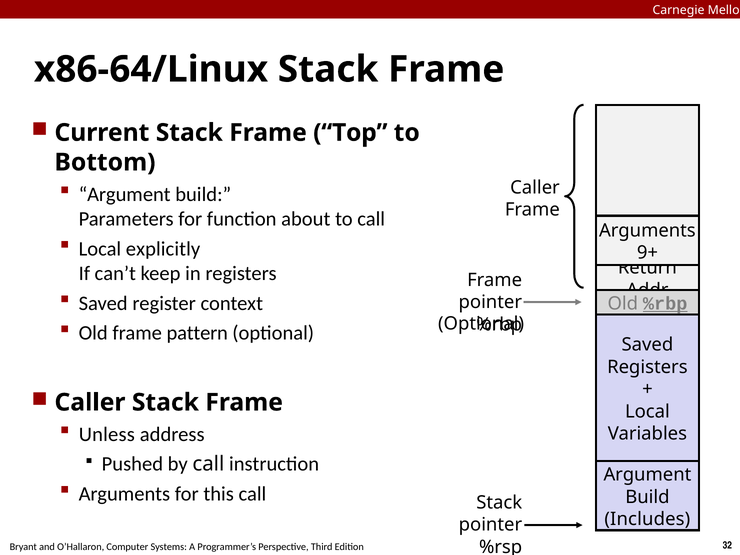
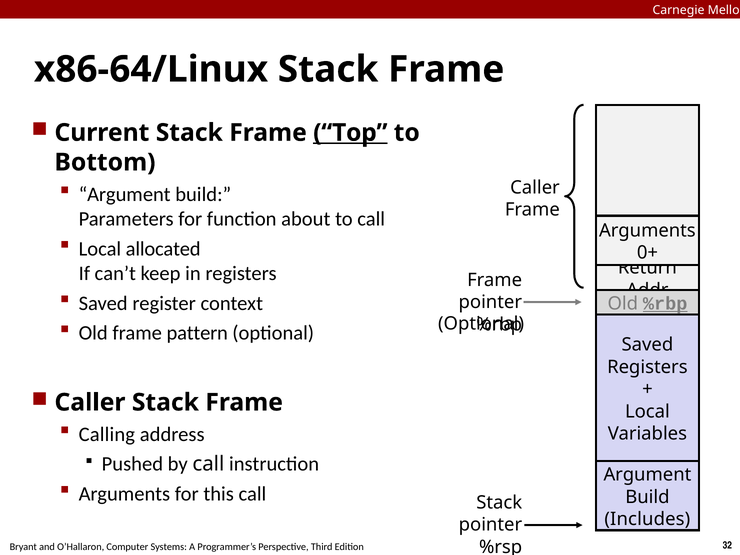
Top underline: none -> present
explicitly: explicitly -> allocated
9+: 9+ -> 0+
Unless: Unless -> Calling
